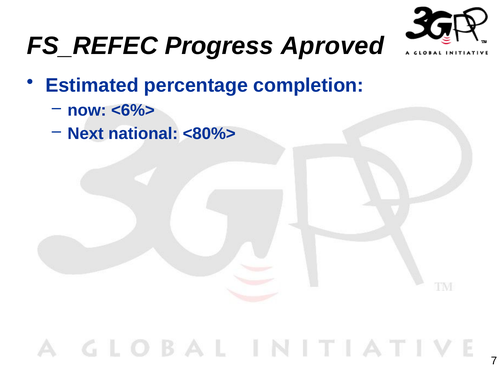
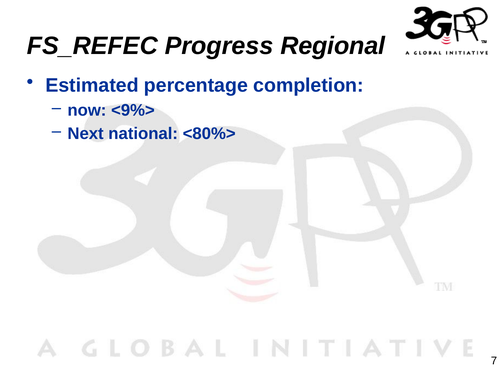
Aproved: Aproved -> Regional
<6%>: <6%> -> <9%>
